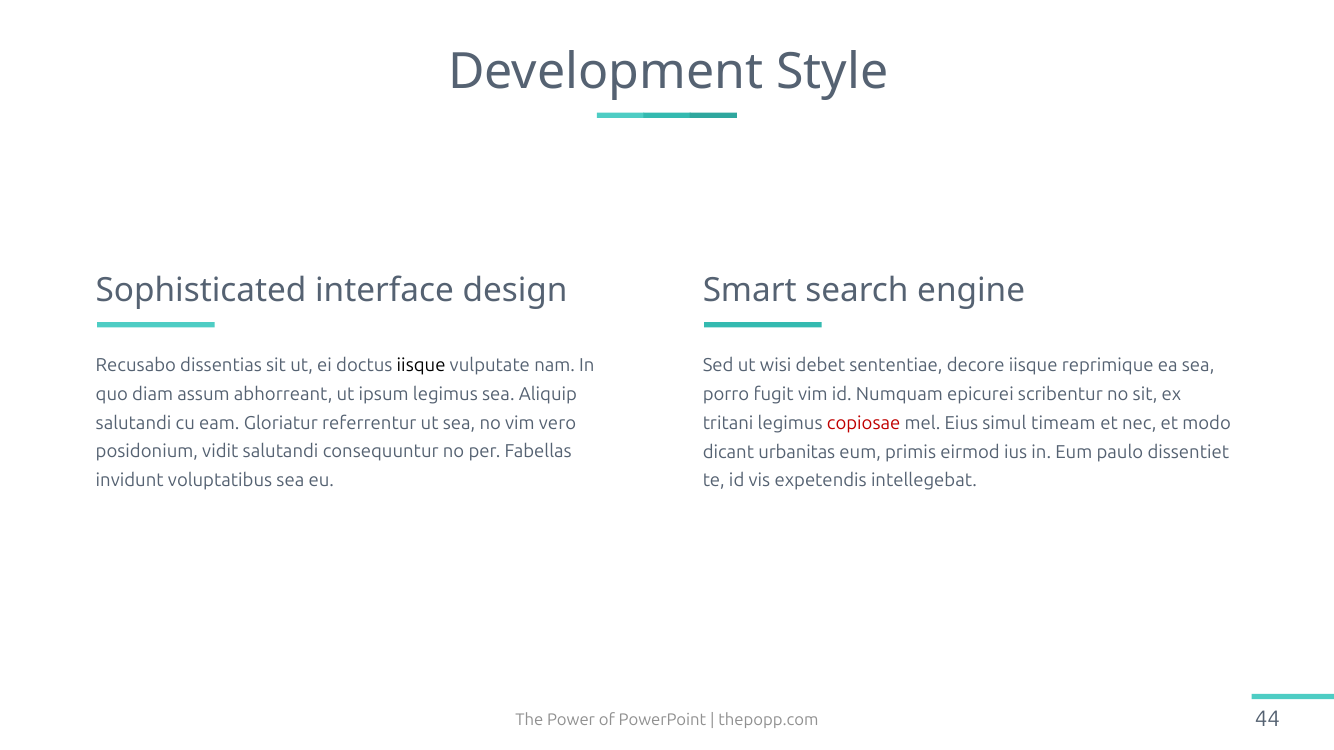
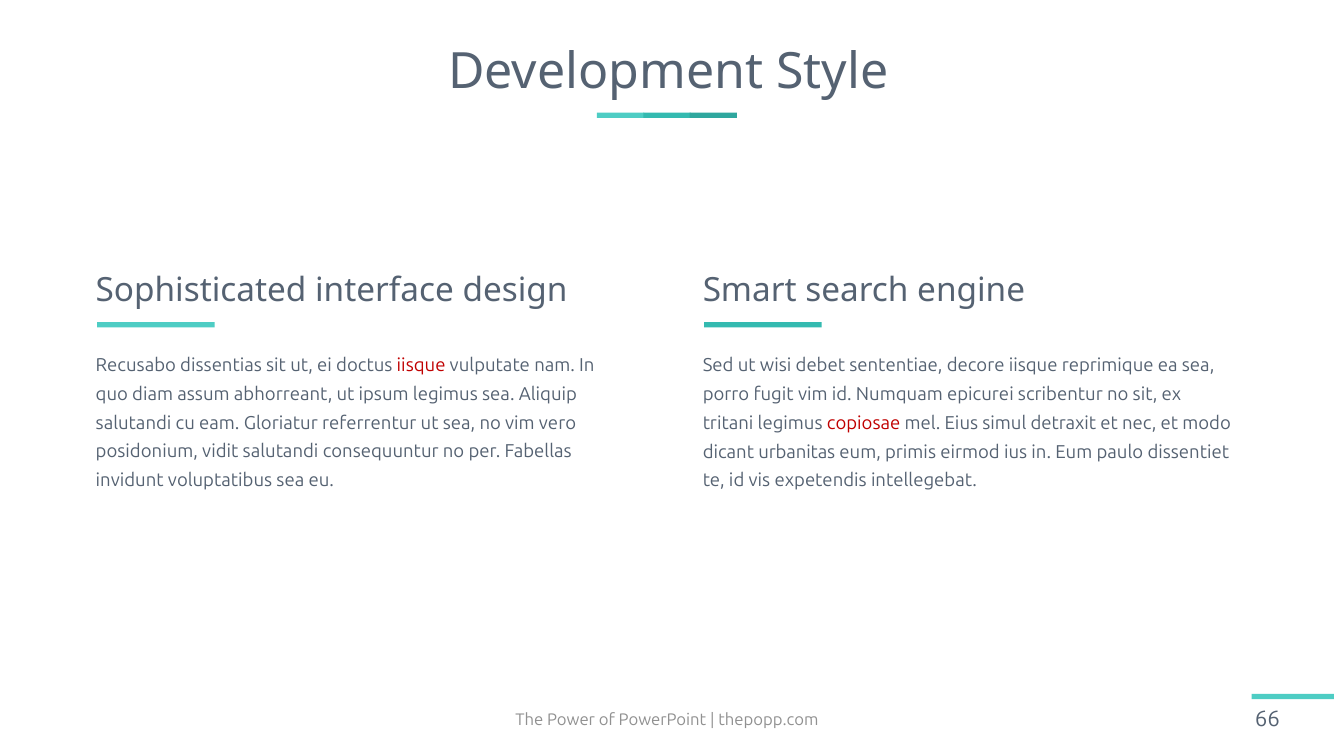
iisque at (421, 365) colour: black -> red
timeam: timeam -> detraxit
44: 44 -> 66
